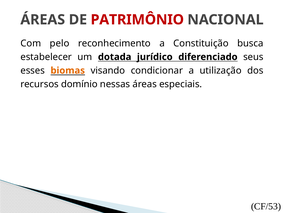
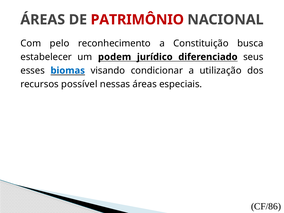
dotada: dotada -> podem
biomas colour: orange -> blue
domínio: domínio -> possível
CF/53: CF/53 -> CF/86
